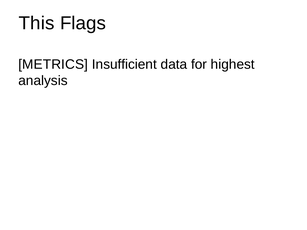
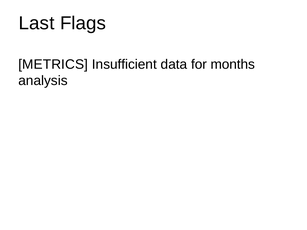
This: This -> Last
highest: highest -> months
